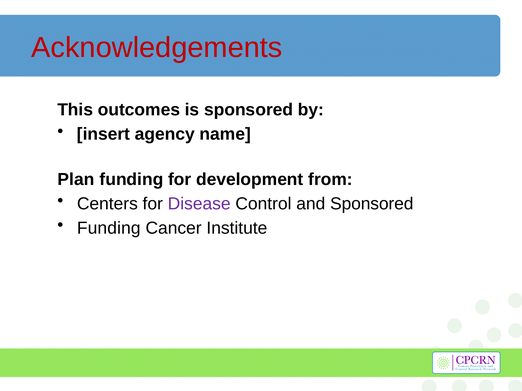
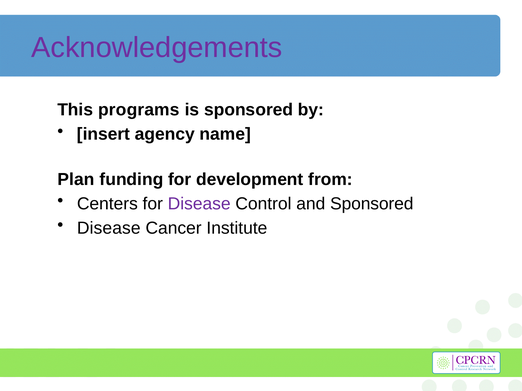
Acknowledgements colour: red -> purple
outcomes: outcomes -> programs
Funding at (109, 228): Funding -> Disease
